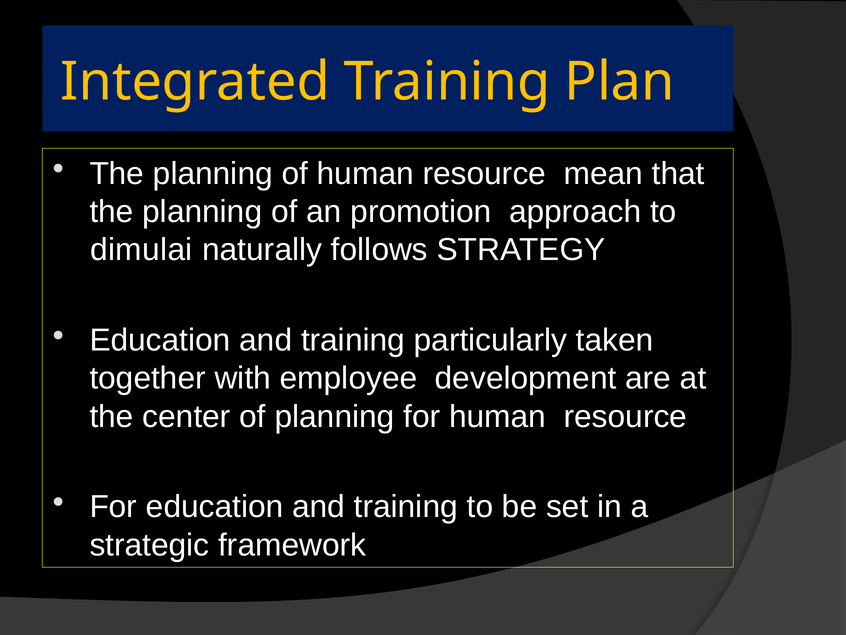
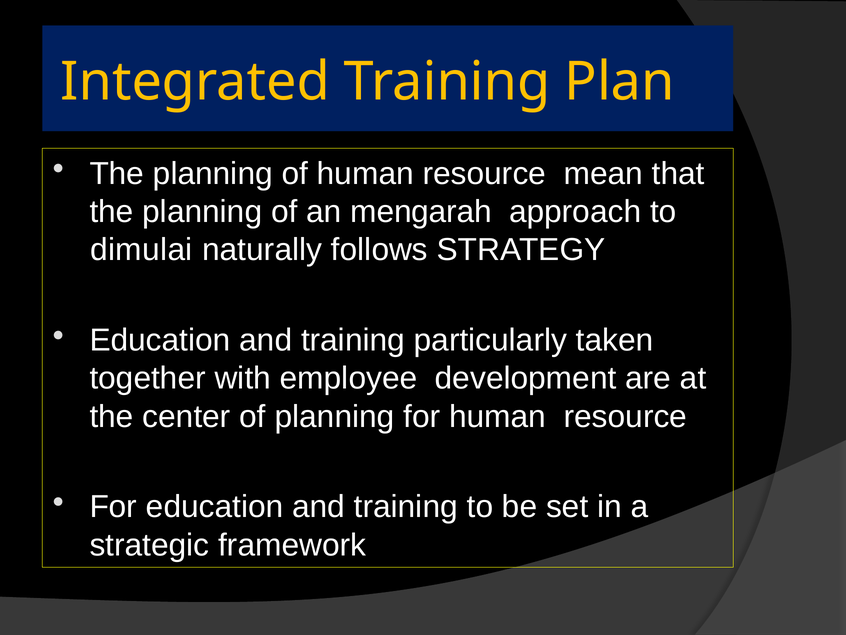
promotion: promotion -> mengarah
